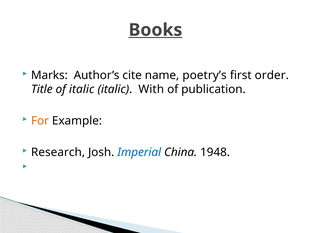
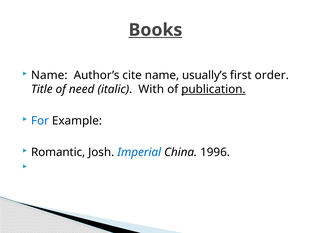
Marks at (49, 75): Marks -> Name
poetry’s: poetry’s -> usually’s
of italic: italic -> need
publication underline: none -> present
For colour: orange -> blue
Research: Research -> Romantic
1948: 1948 -> 1996
